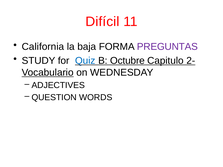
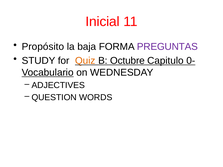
Difícil: Difícil -> Inicial
California: California -> Propósito
Quiz colour: blue -> orange
2-: 2- -> 0-
